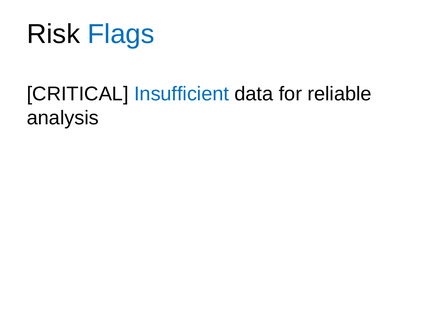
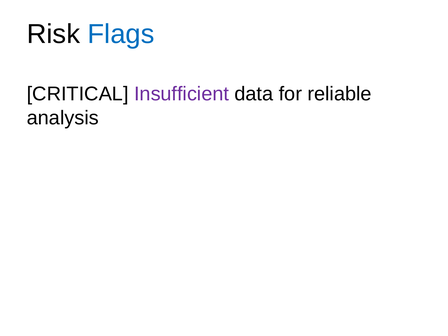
Insufficient colour: blue -> purple
